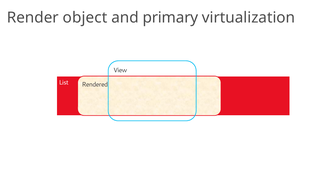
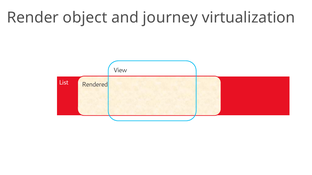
primary: primary -> journey
